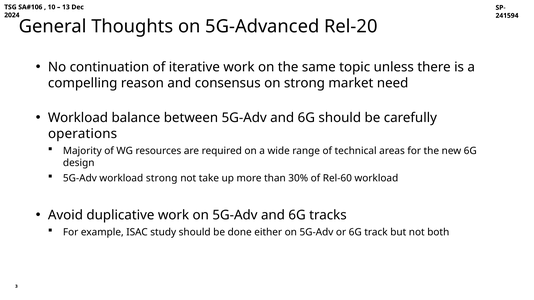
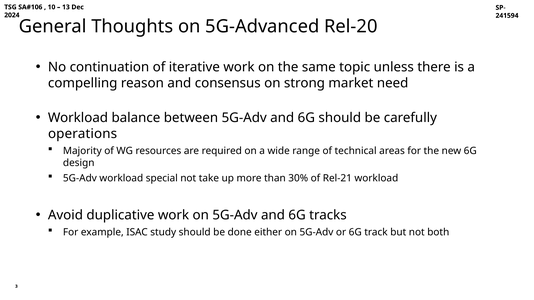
workload strong: strong -> special
Rel-60: Rel-60 -> Rel-21
